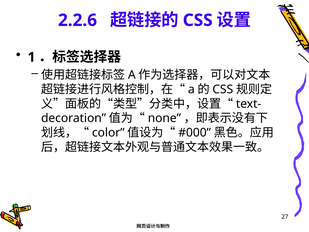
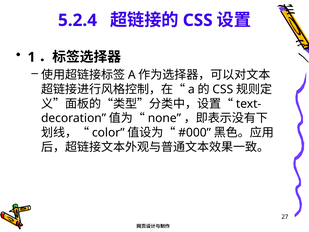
2.2.6: 2.2.6 -> 5.2.4
